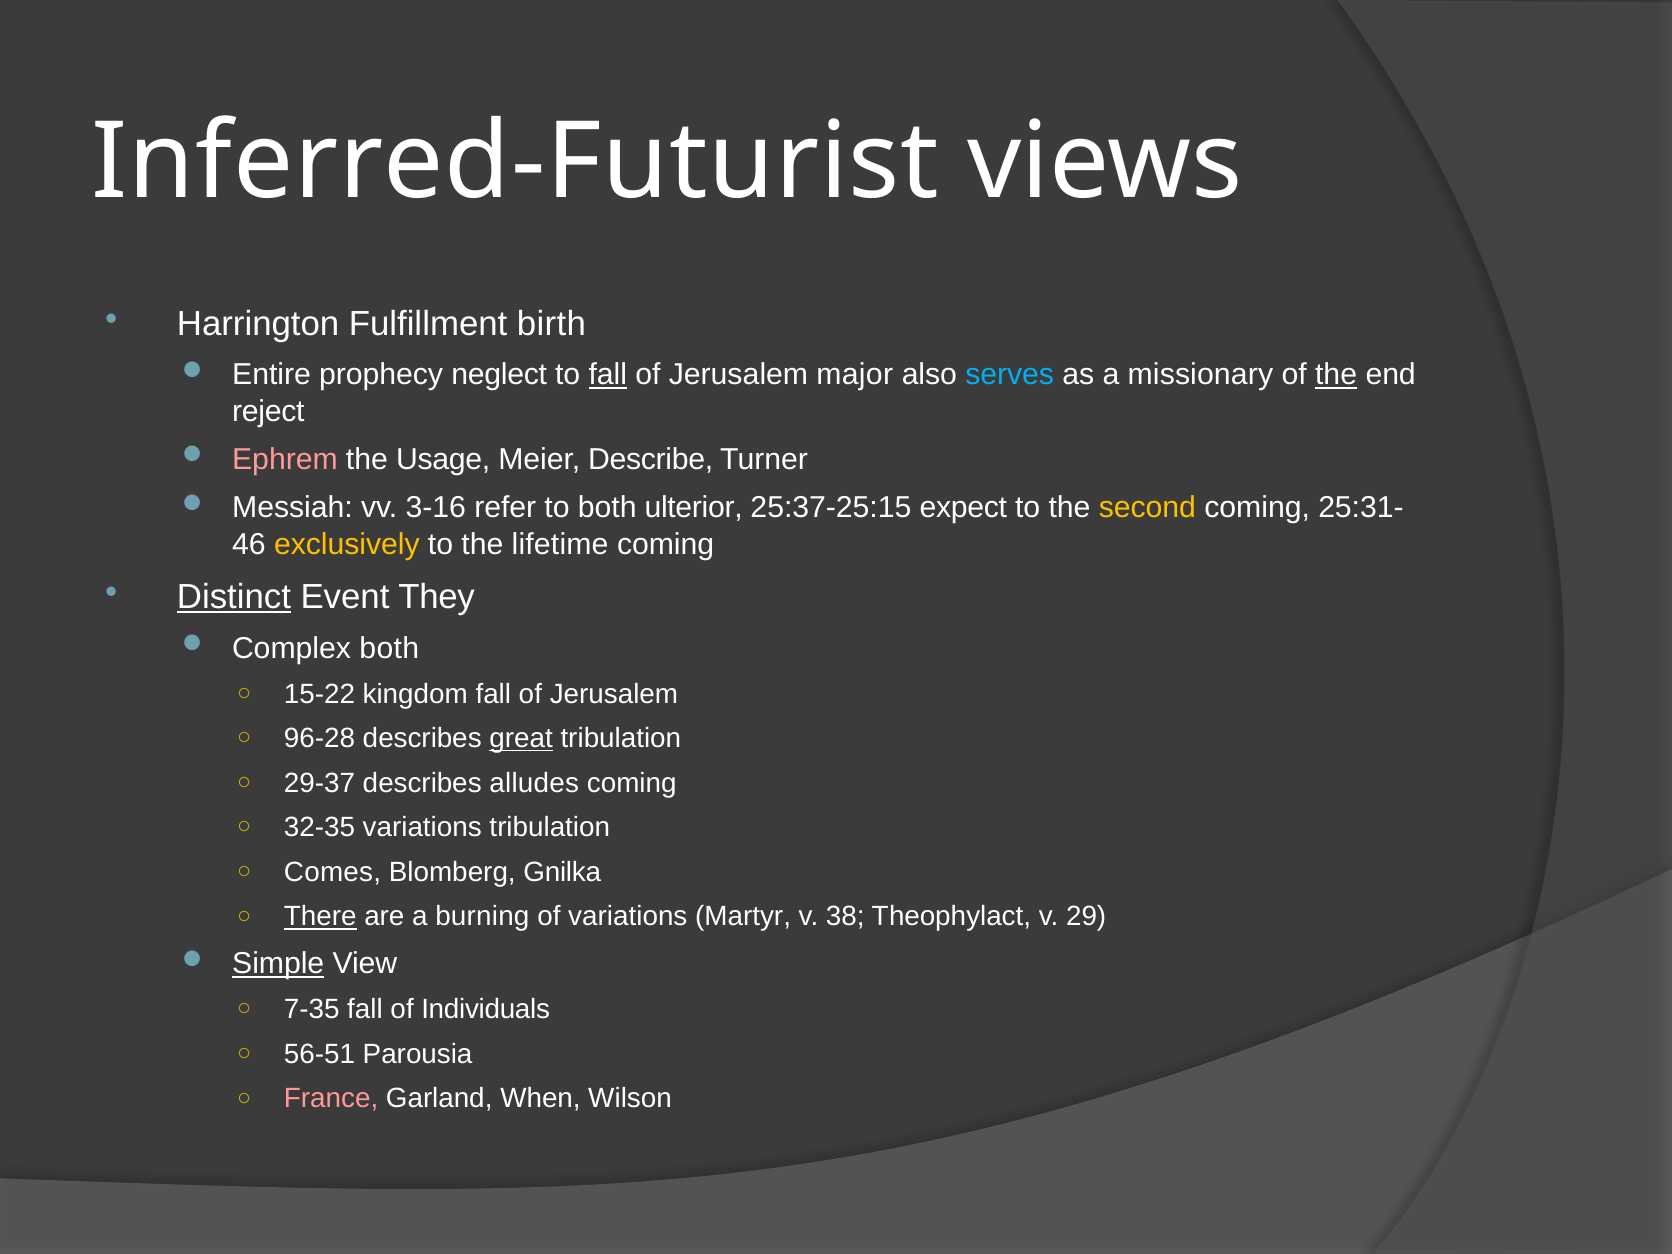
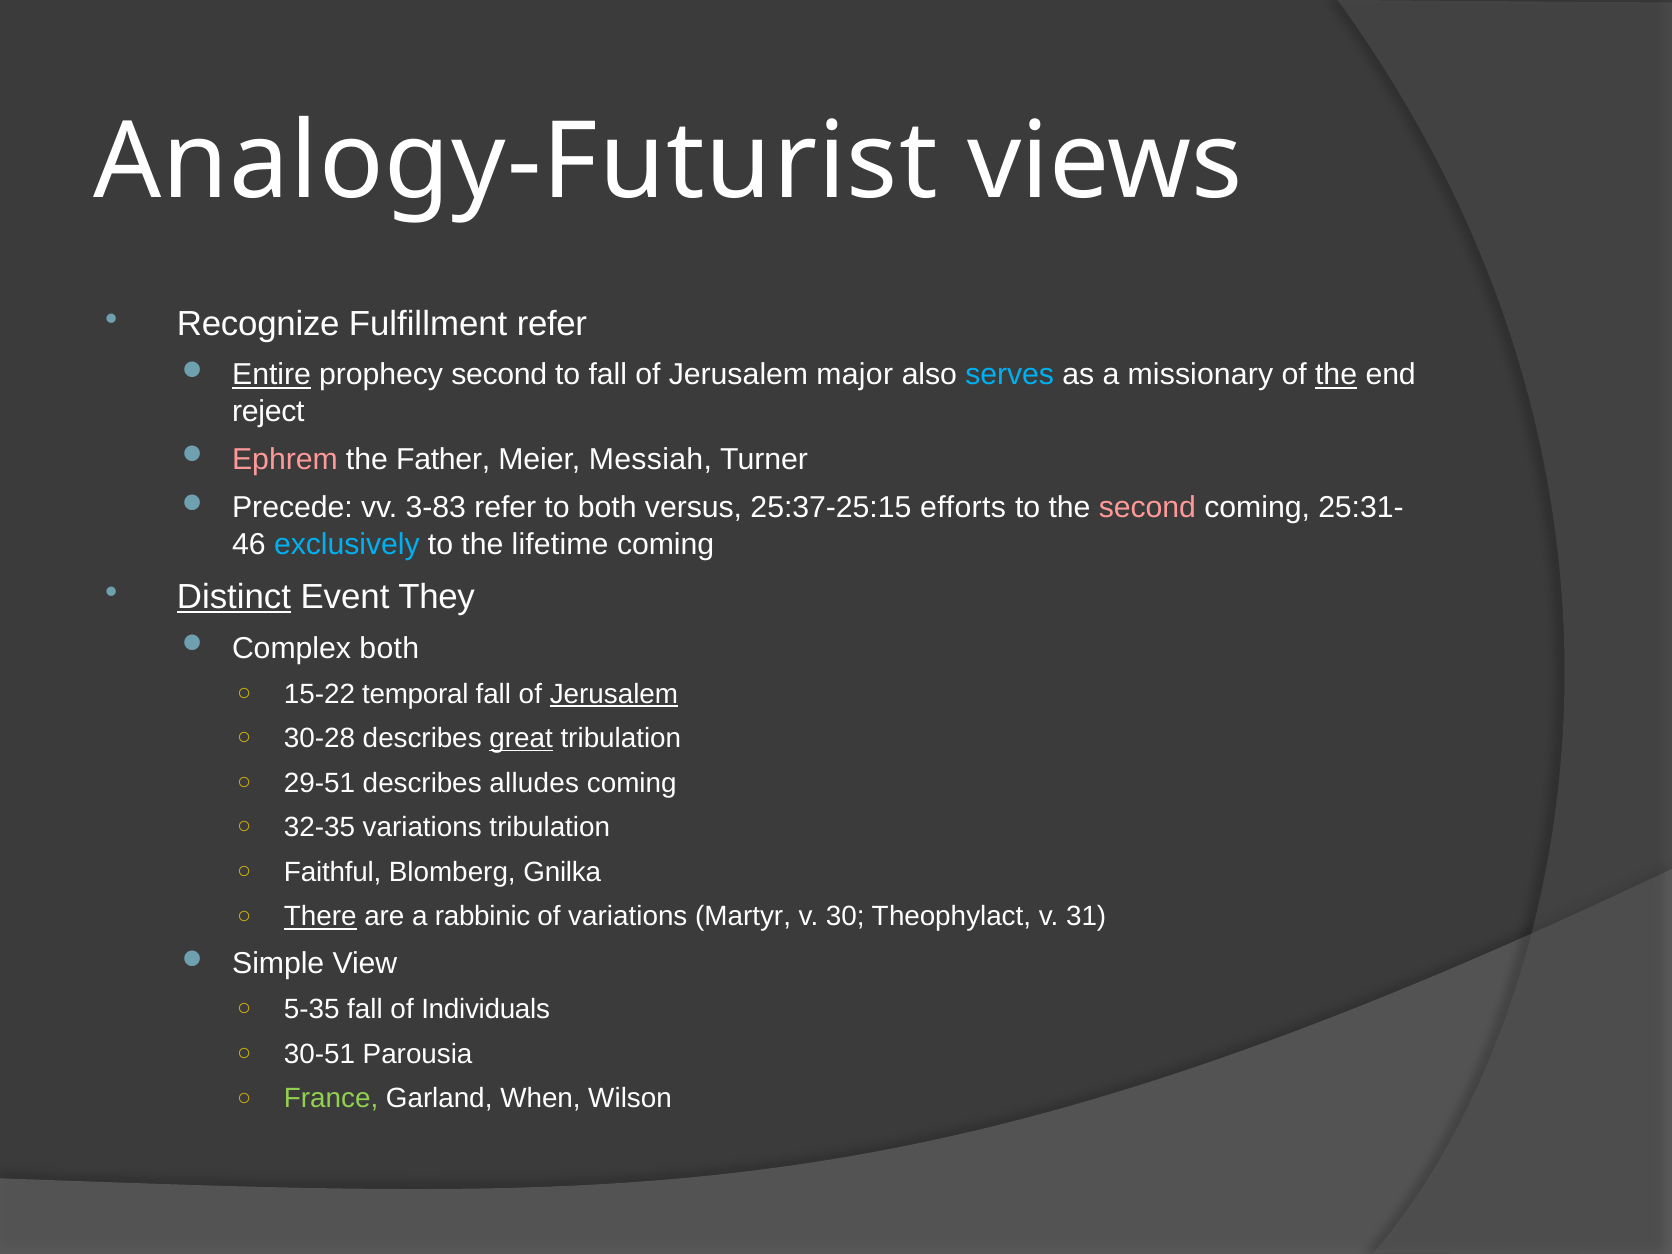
Inferred-Futurist: Inferred-Futurist -> Analogy-Futurist
Harrington: Harrington -> Recognize
Fulfillment birth: birth -> refer
Entire underline: none -> present
prophecy neglect: neglect -> second
fall at (608, 375) underline: present -> none
Usage: Usage -> Father
Describe: Describe -> Messiah
Messiah: Messiah -> Precede
3-16: 3-16 -> 3-83
ulterior: ulterior -> versus
expect: expect -> efforts
second at (1147, 508) colour: yellow -> pink
exclusively colour: yellow -> light blue
kingdom: kingdom -> temporal
Jerusalem at (614, 694) underline: none -> present
96-28: 96-28 -> 30-28
29-37: 29-37 -> 29-51
Comes: Comes -> Faithful
burning: burning -> rabbinic
38: 38 -> 30
29: 29 -> 31
Simple underline: present -> none
7-35: 7-35 -> 5-35
56-51: 56-51 -> 30-51
France colour: pink -> light green
